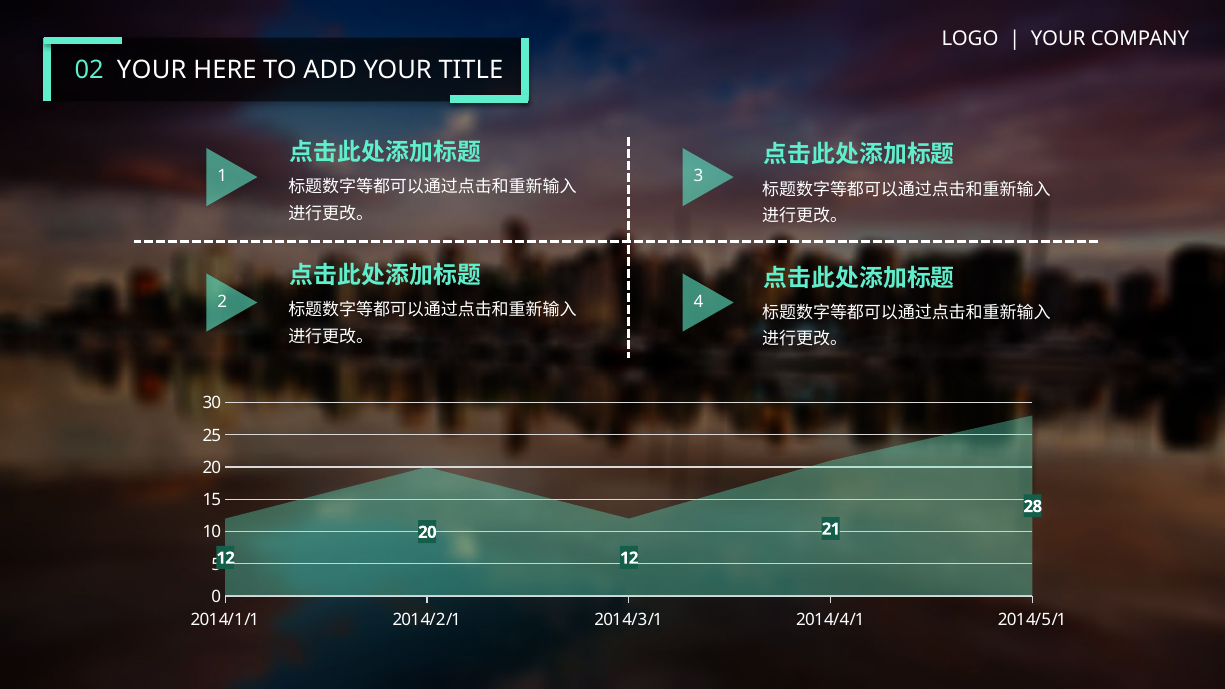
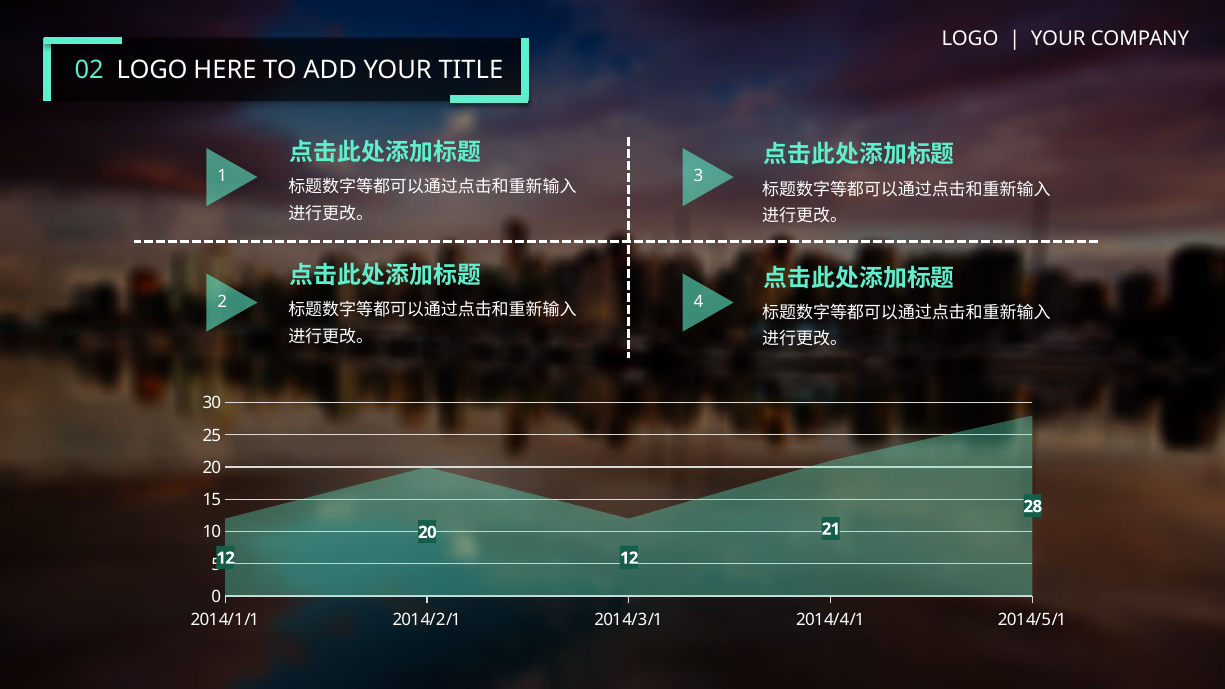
02 YOUR: YOUR -> LOGO
